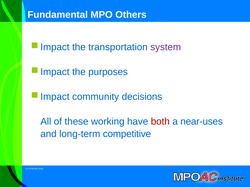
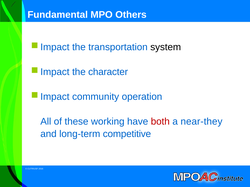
system colour: purple -> black
purposes: purposes -> character
decisions: decisions -> operation
near-uses: near-uses -> near-they
